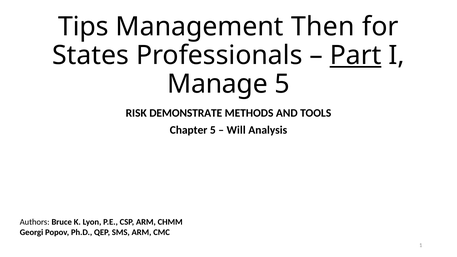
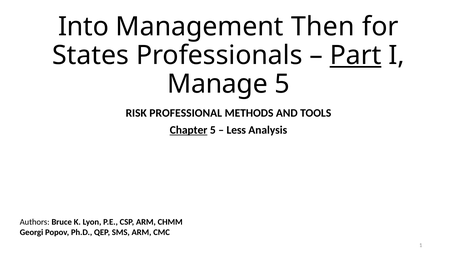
Tips: Tips -> Into
DEMONSTRATE: DEMONSTRATE -> PROFESSIONAL
Chapter underline: none -> present
Will: Will -> Less
